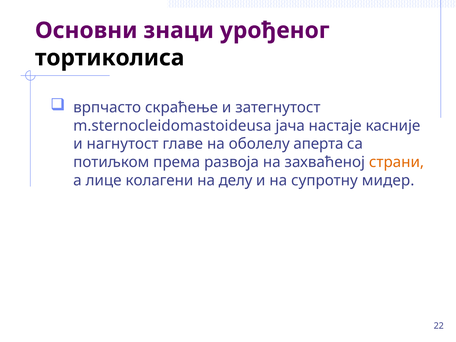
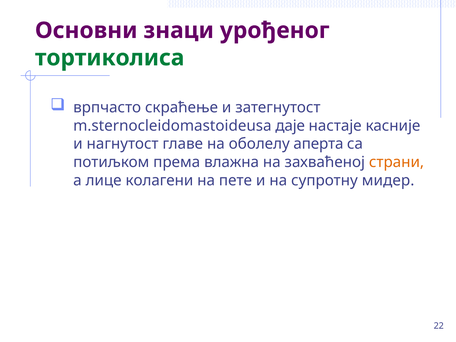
тортиколиса colour: black -> green
јача: јача -> даје
развоја: развоја -> влажна
делу: делу -> пете
